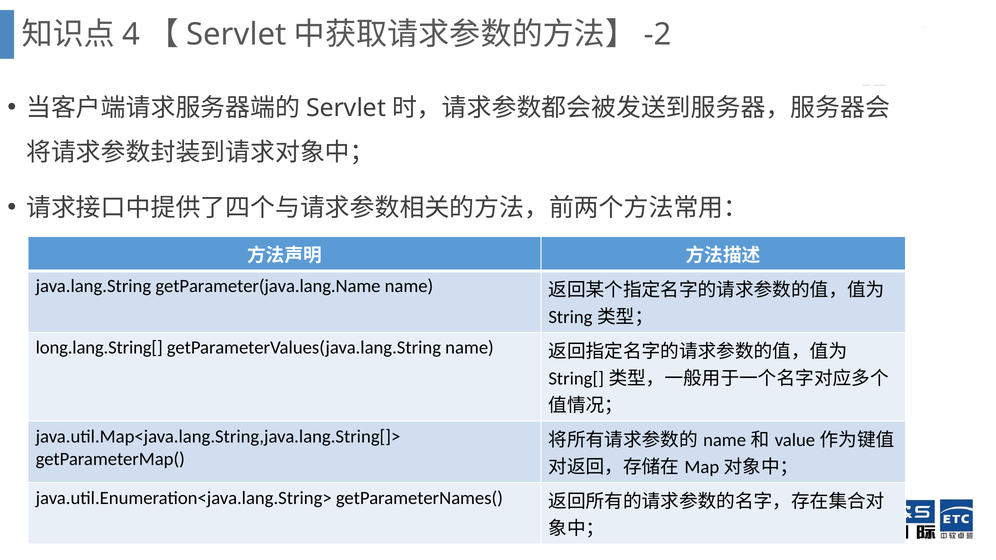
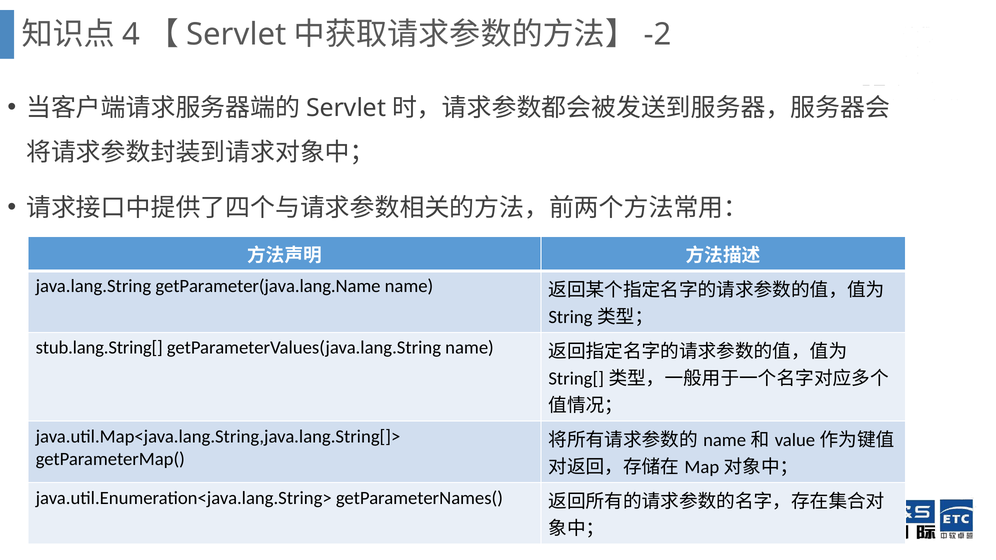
long.lang.String[: long.lang.String[ -> stub.lang.String[
